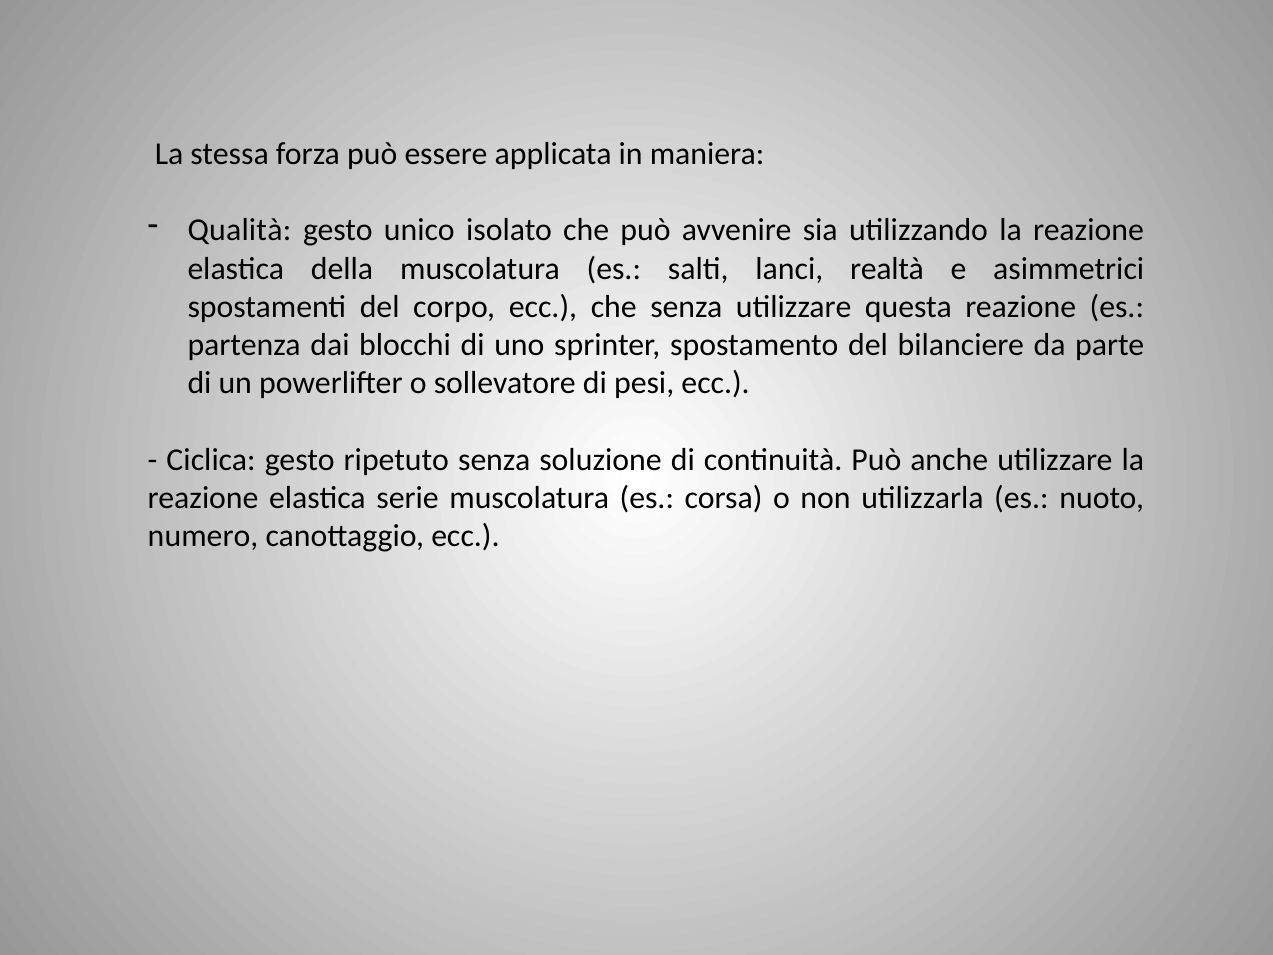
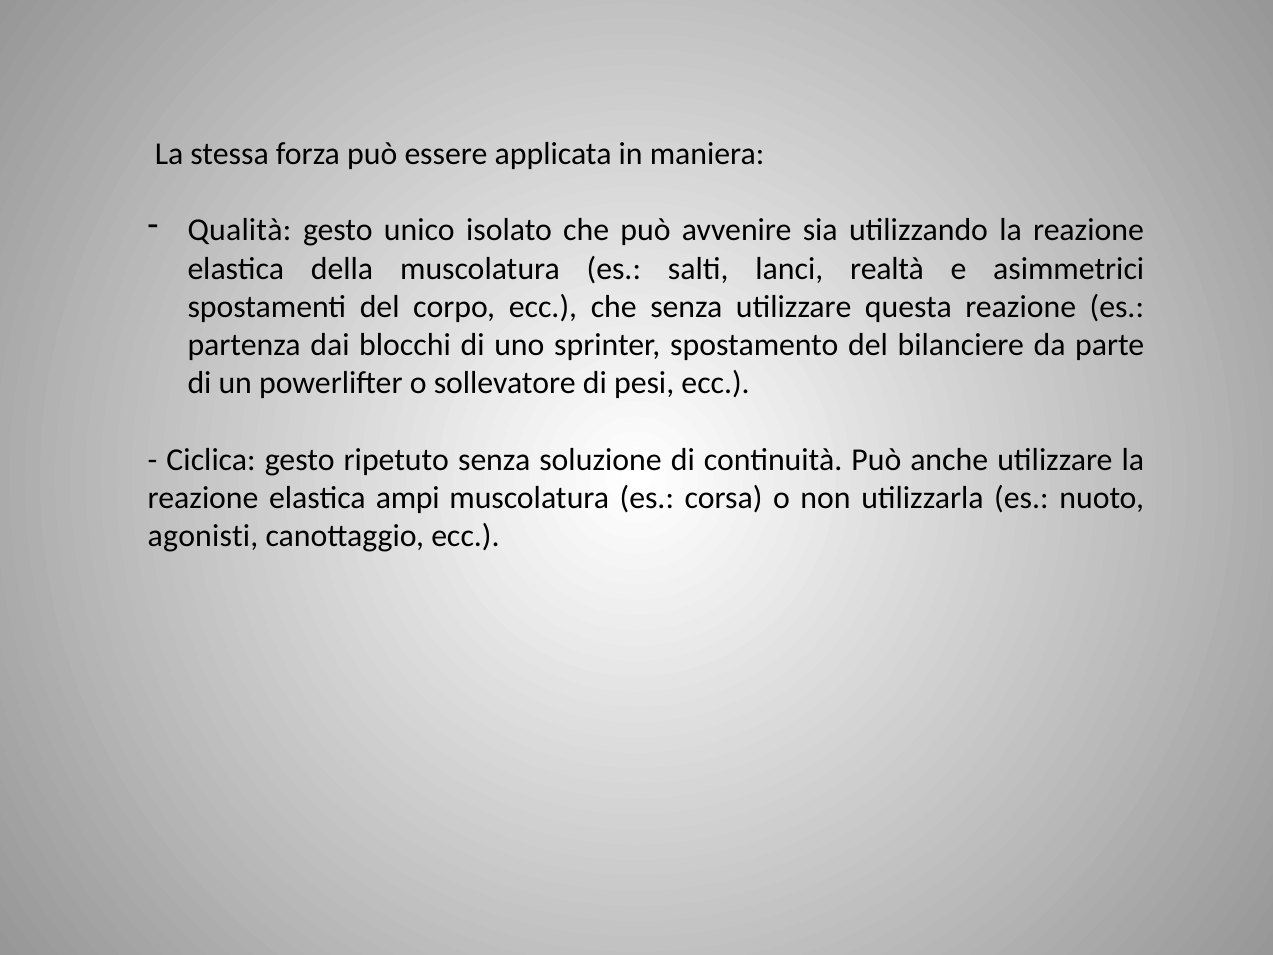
serie: serie -> ampi
numero: numero -> agonisti
